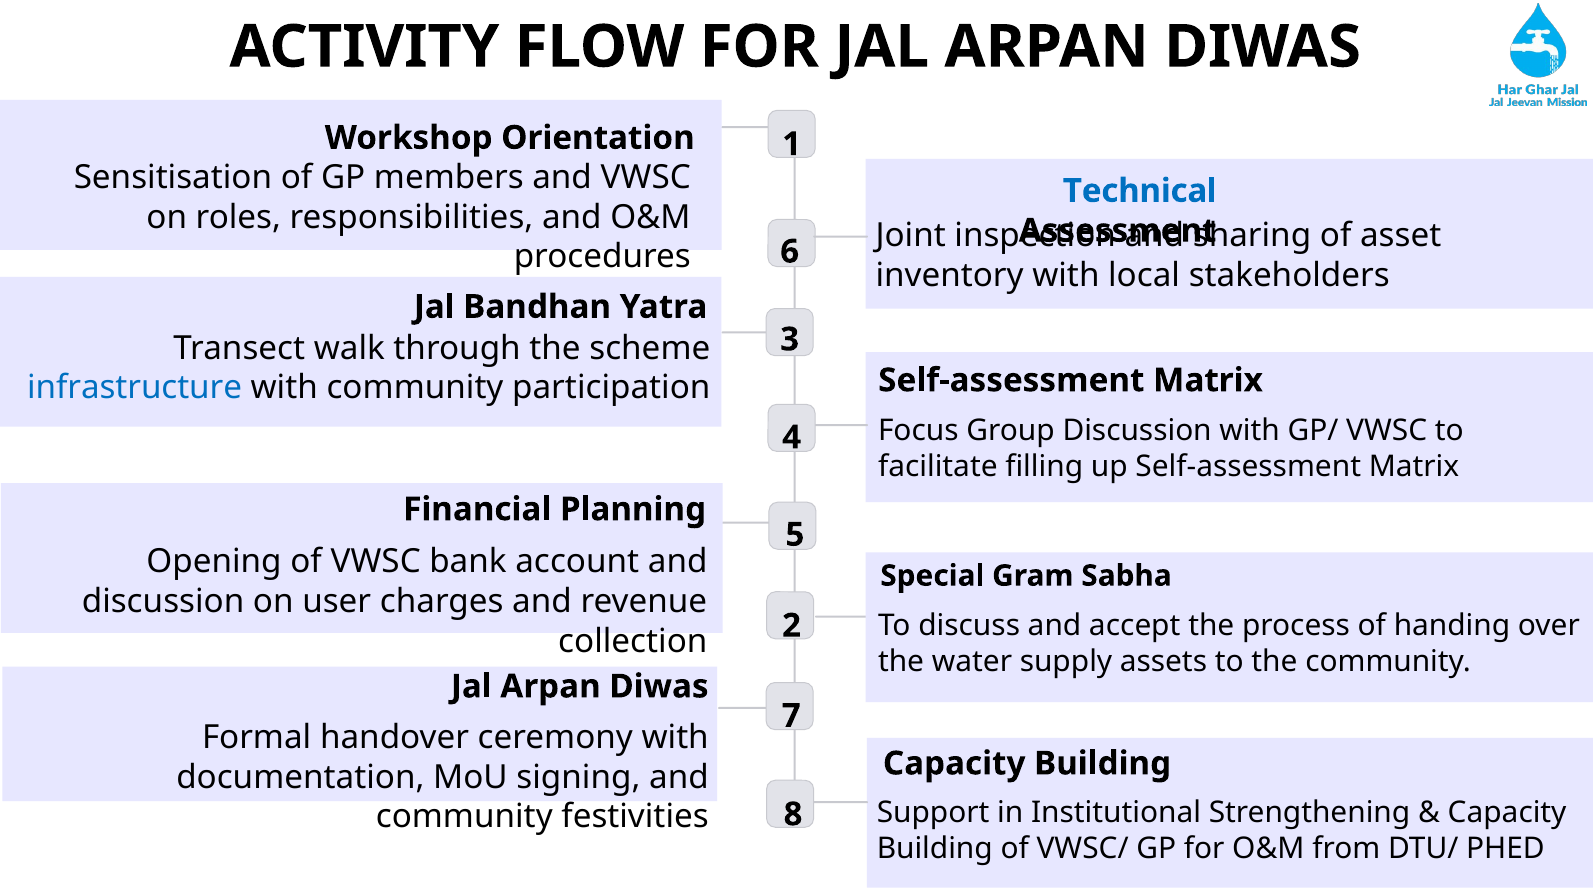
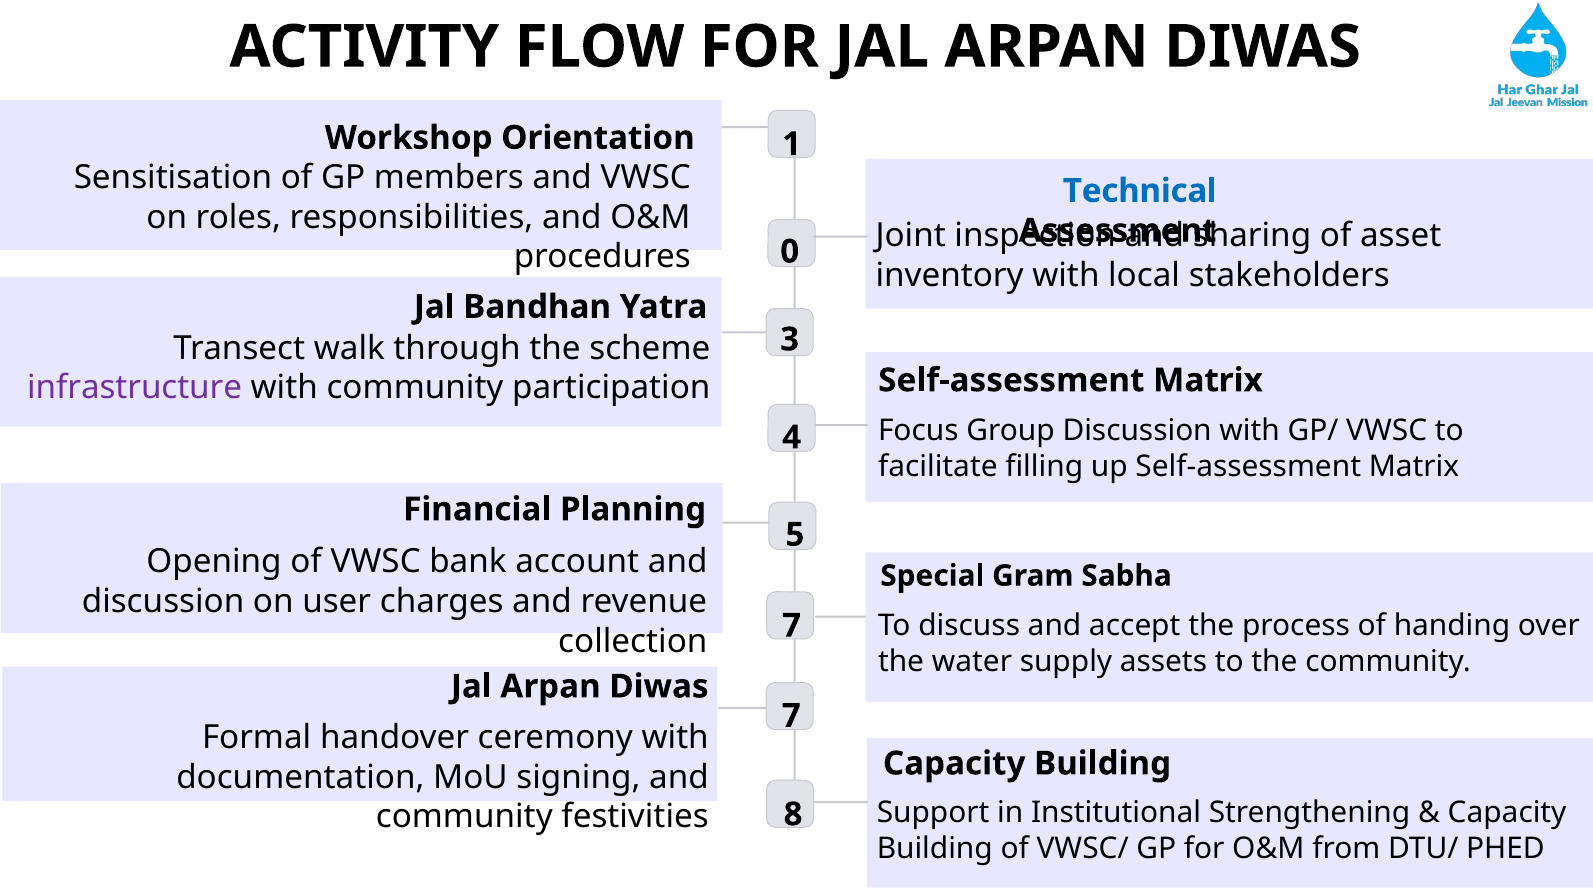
6: 6 -> 0
infrastructure colour: blue -> purple
collection 2: 2 -> 7
